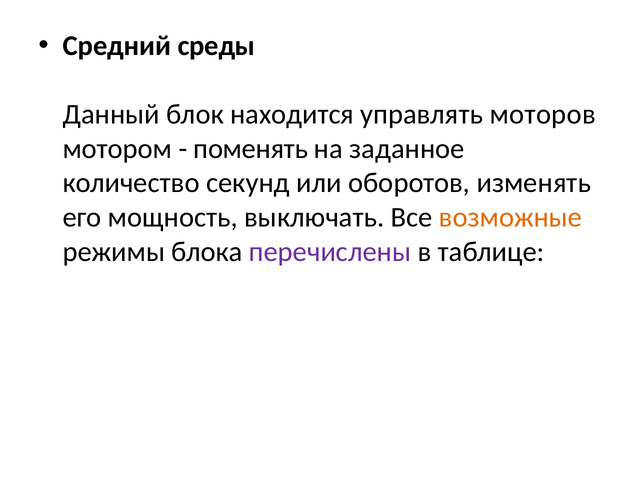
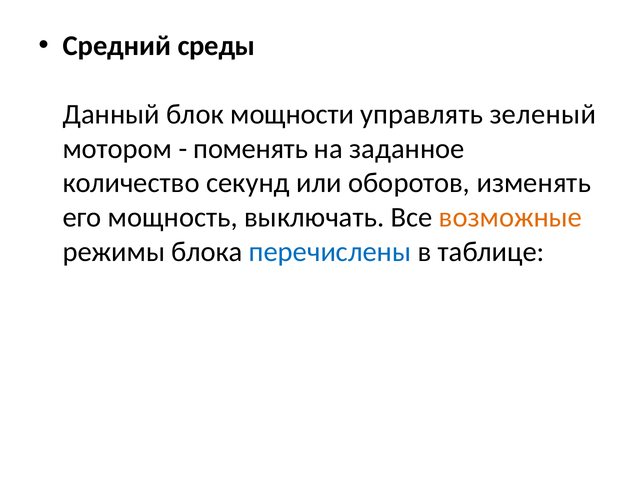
находится: находится -> мощности
моторов: моторов -> зеленый
перечислены colour: purple -> blue
